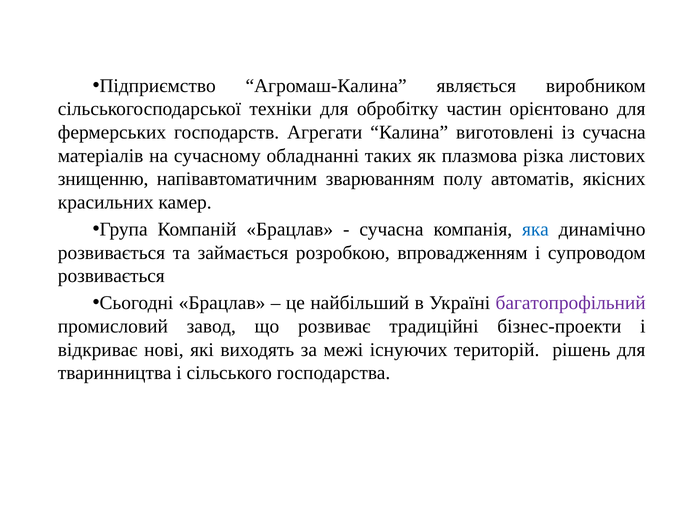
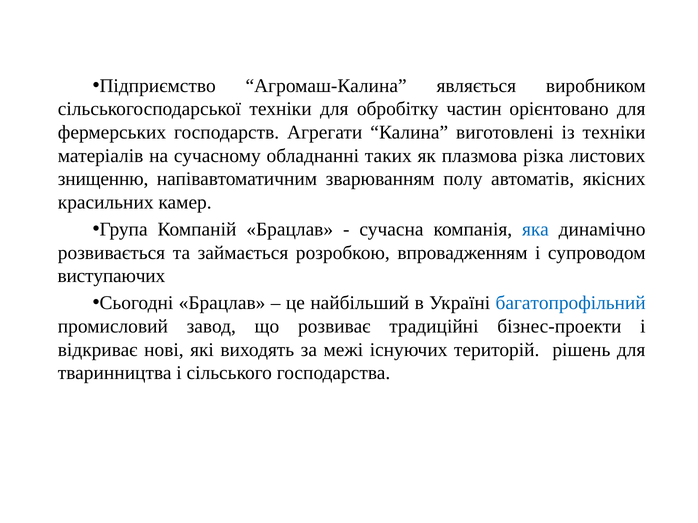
із сучасна: сучасна -> техніки
розвивається at (111, 276): розвивається -> виступаючих
багатопрофільний colour: purple -> blue
